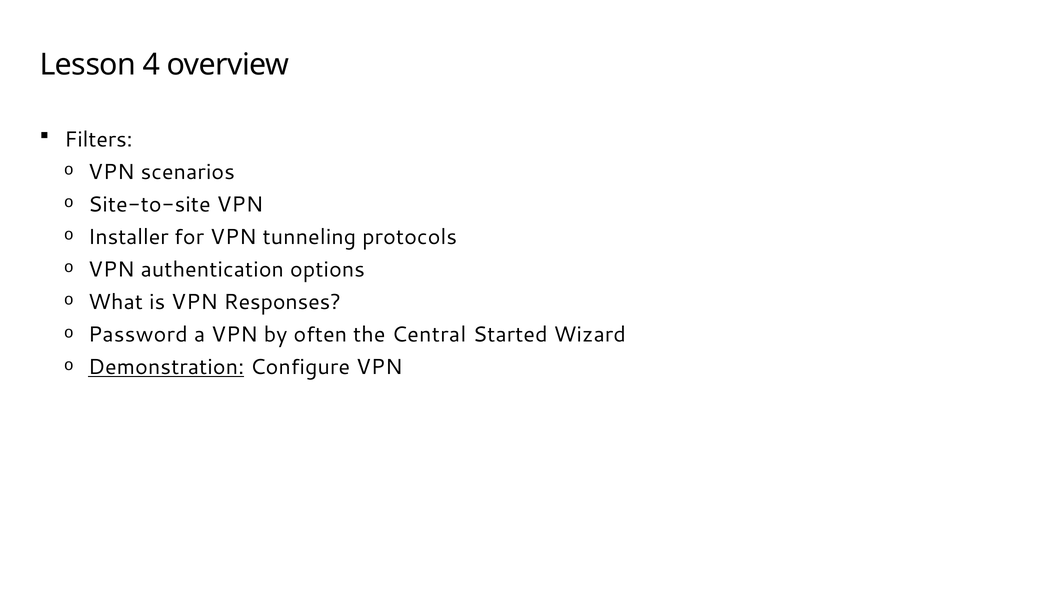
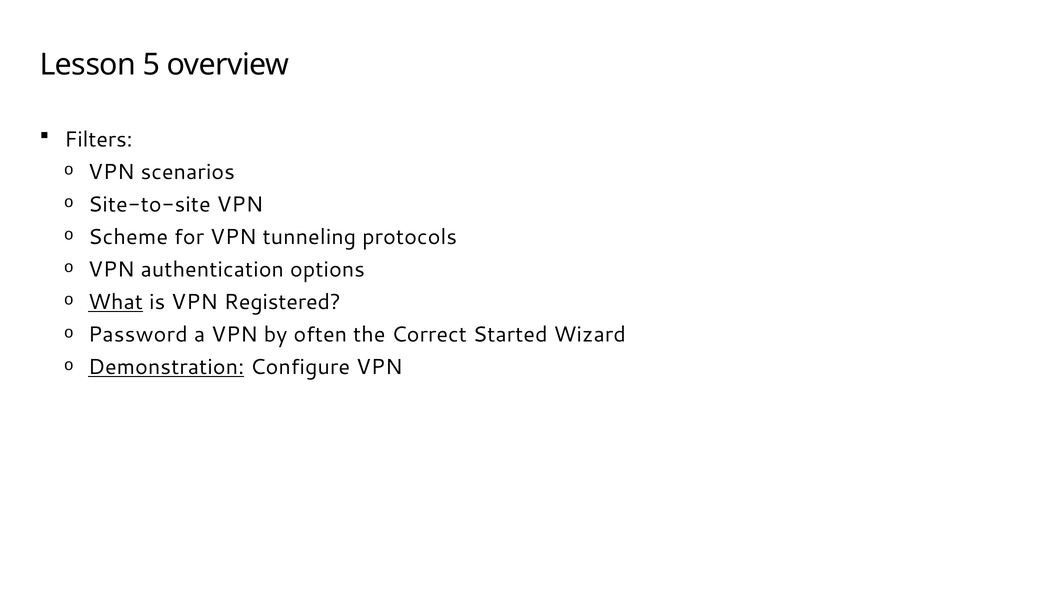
4: 4 -> 5
Installer: Installer -> Scheme
What underline: none -> present
Responses: Responses -> Registered
Central: Central -> Correct
